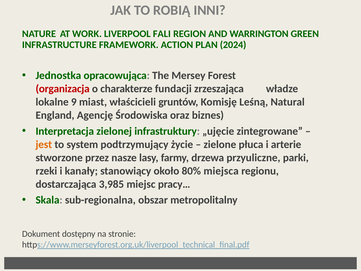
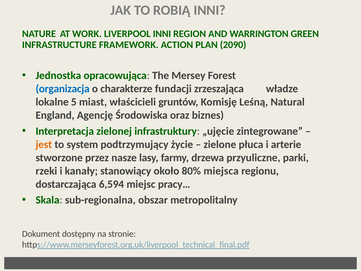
LIVERPOOL FALI: FALI -> INNI
2024: 2024 -> 2090
organizacja colour: red -> blue
9: 9 -> 5
3,985: 3,985 -> 6,594
